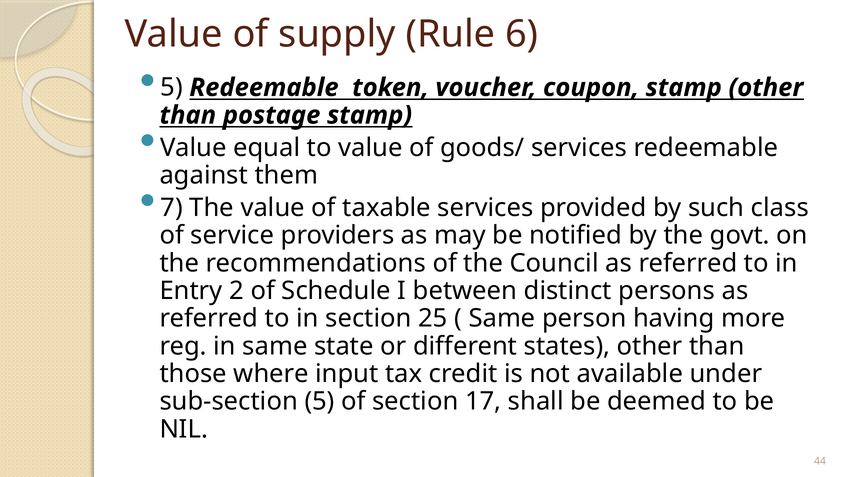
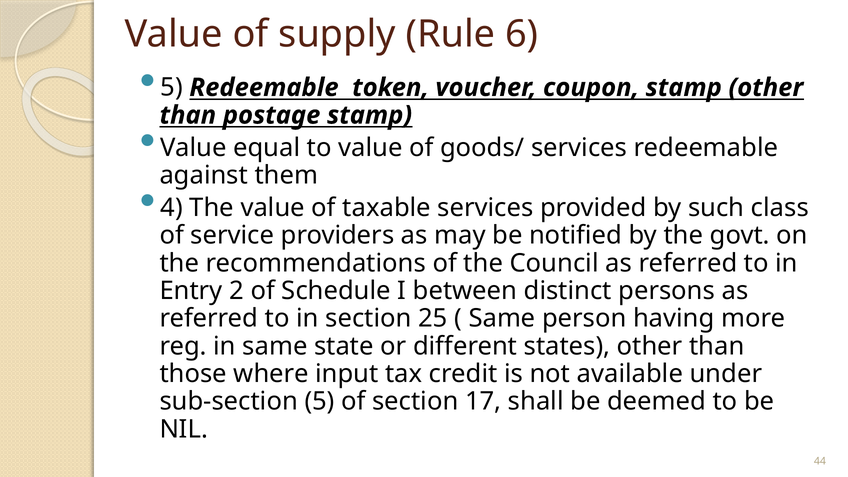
7: 7 -> 4
